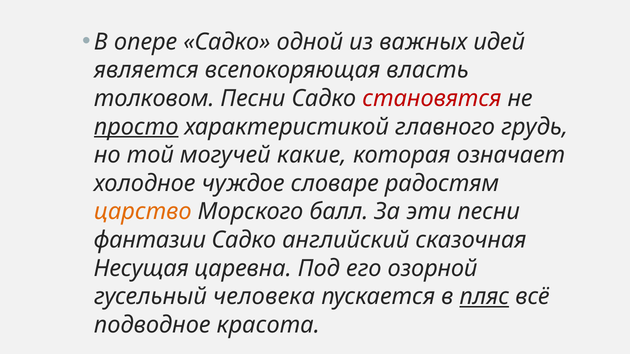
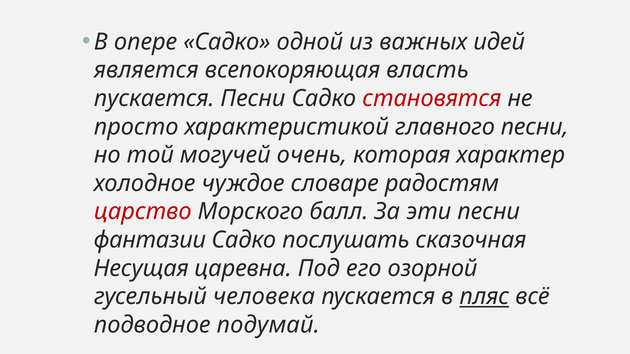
толковом at (154, 99): толковом -> пускается
просто underline: present -> none
главного грудь: грудь -> песни
какие: какие -> очень
означает: означает -> характер
царство colour: orange -> red
английский: английский -> послушать
красота: красота -> подумай
